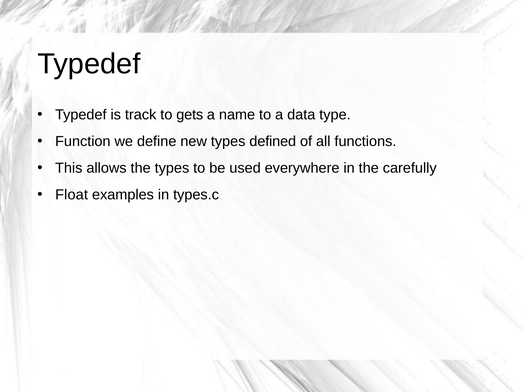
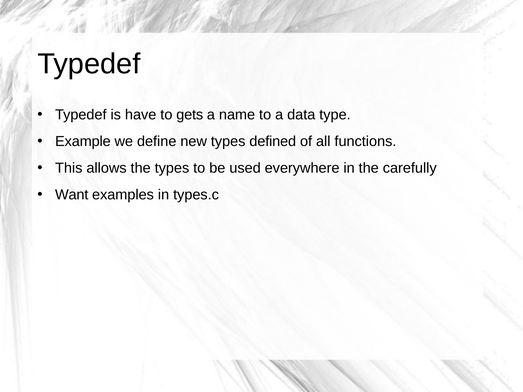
track: track -> have
Function: Function -> Example
Float: Float -> Want
